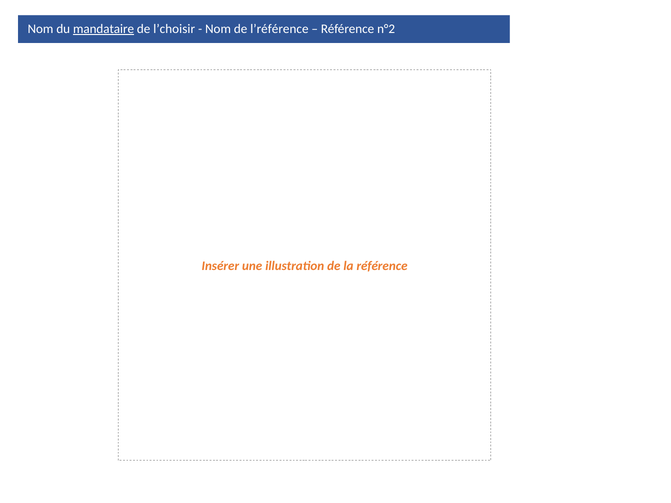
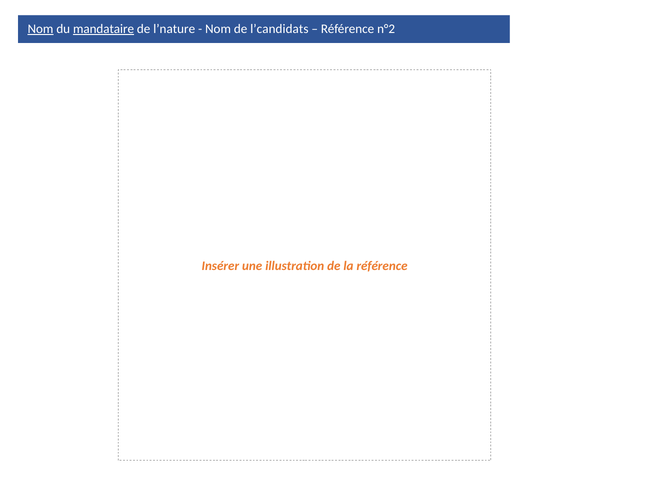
Nom at (41, 29) underline: none -> present
l’choisir: l’choisir -> l’nature
l’référence: l’référence -> l’candidats
